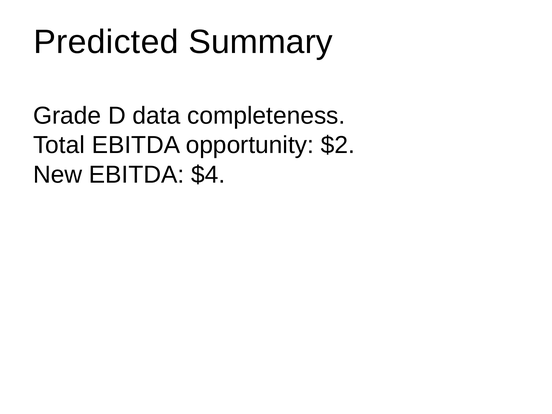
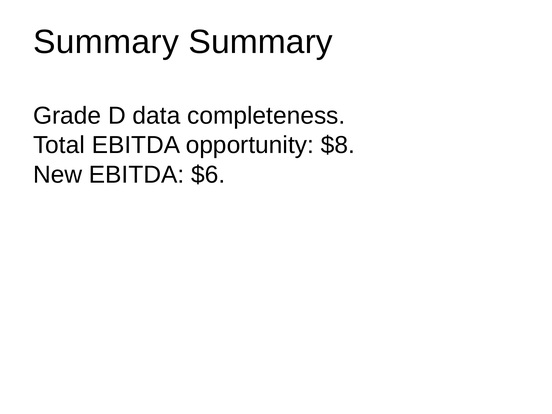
Predicted at (106, 42): Predicted -> Summary
$2: $2 -> $8
$4: $4 -> $6
